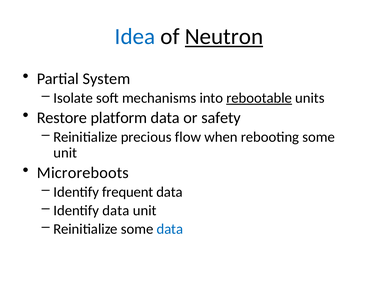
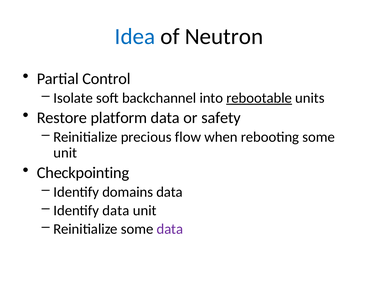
Neutron underline: present -> none
System: System -> Control
mechanisms: mechanisms -> backchannel
Microreboots: Microreboots -> Checkpointing
frequent: frequent -> domains
data at (170, 229) colour: blue -> purple
